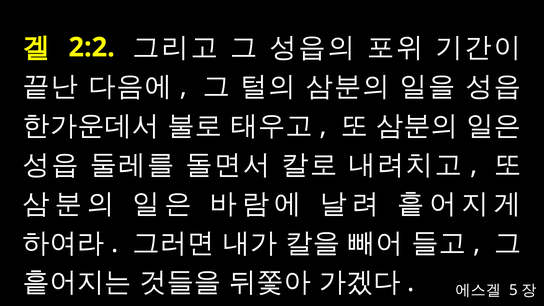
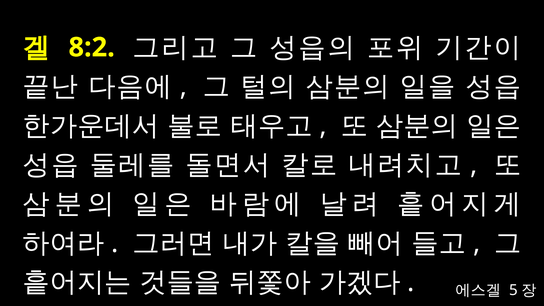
2:2: 2:2 -> 8:2
